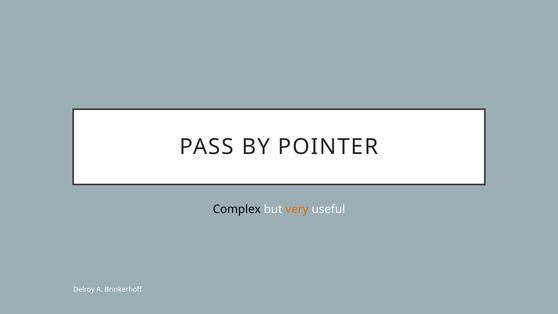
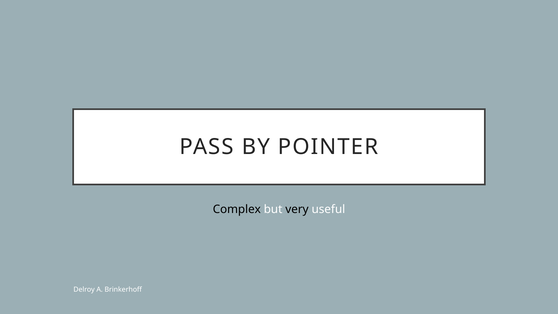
very colour: orange -> black
